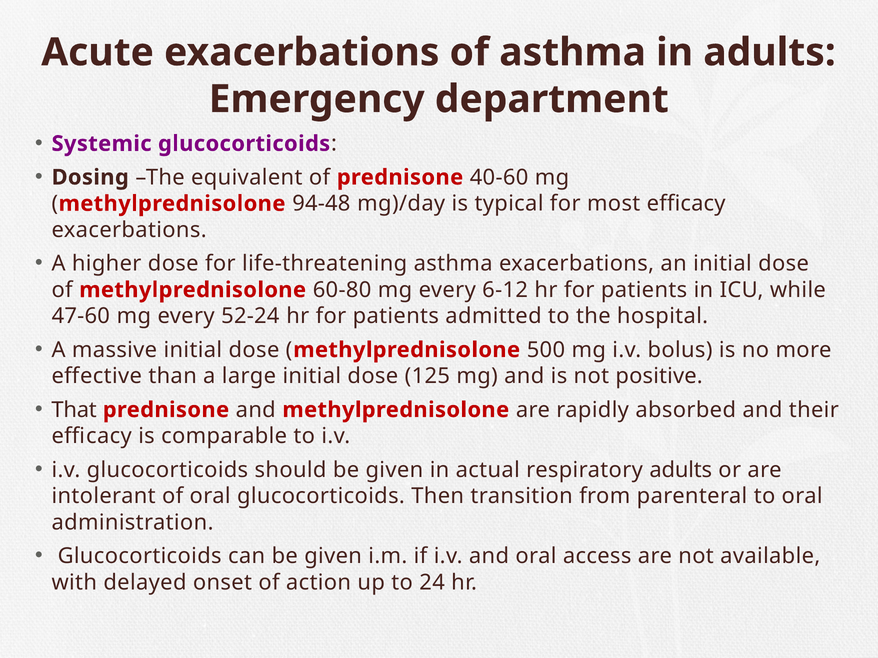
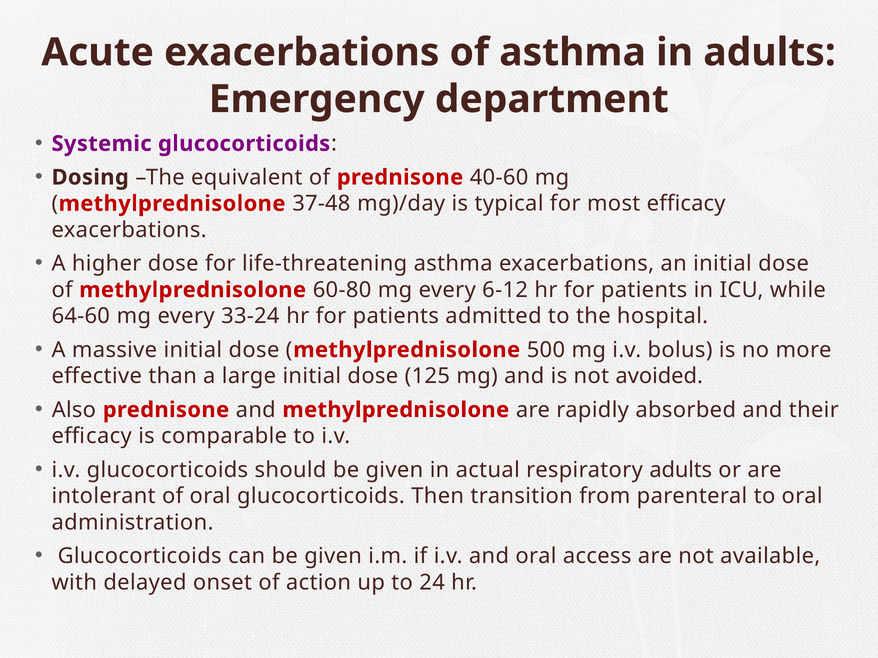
94-48: 94-48 -> 37-48
47-60: 47-60 -> 64-60
52-24: 52-24 -> 33-24
positive: positive -> avoided
That: That -> Also
